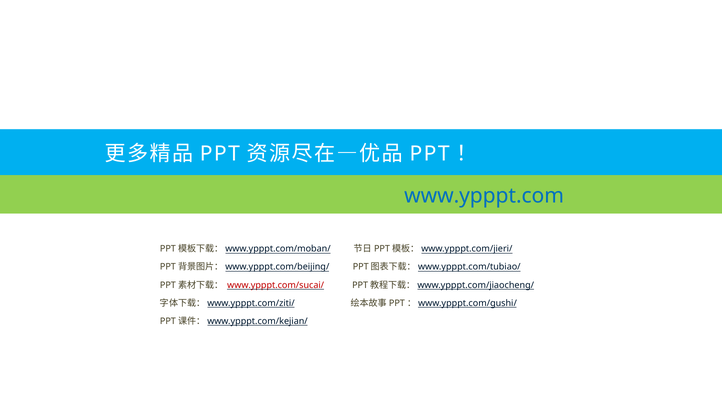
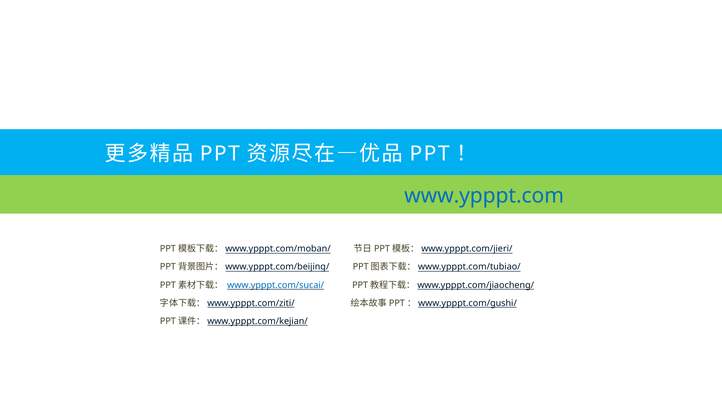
www.ypppt.com/sucai/ colour: red -> blue
